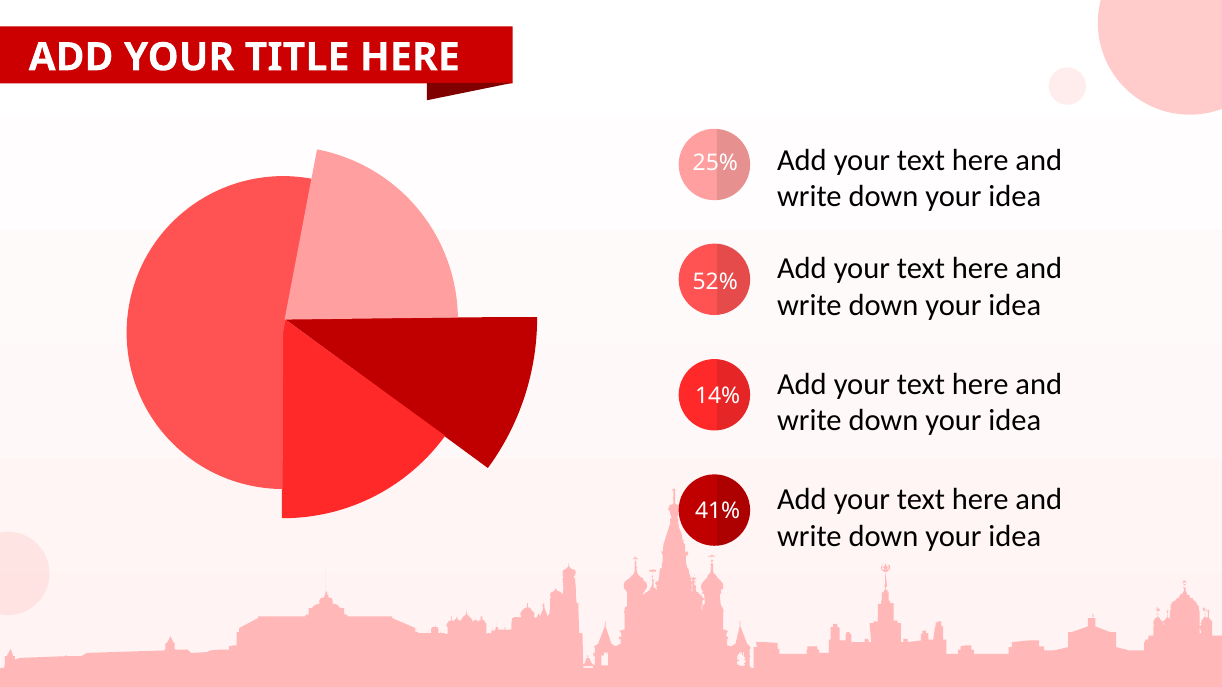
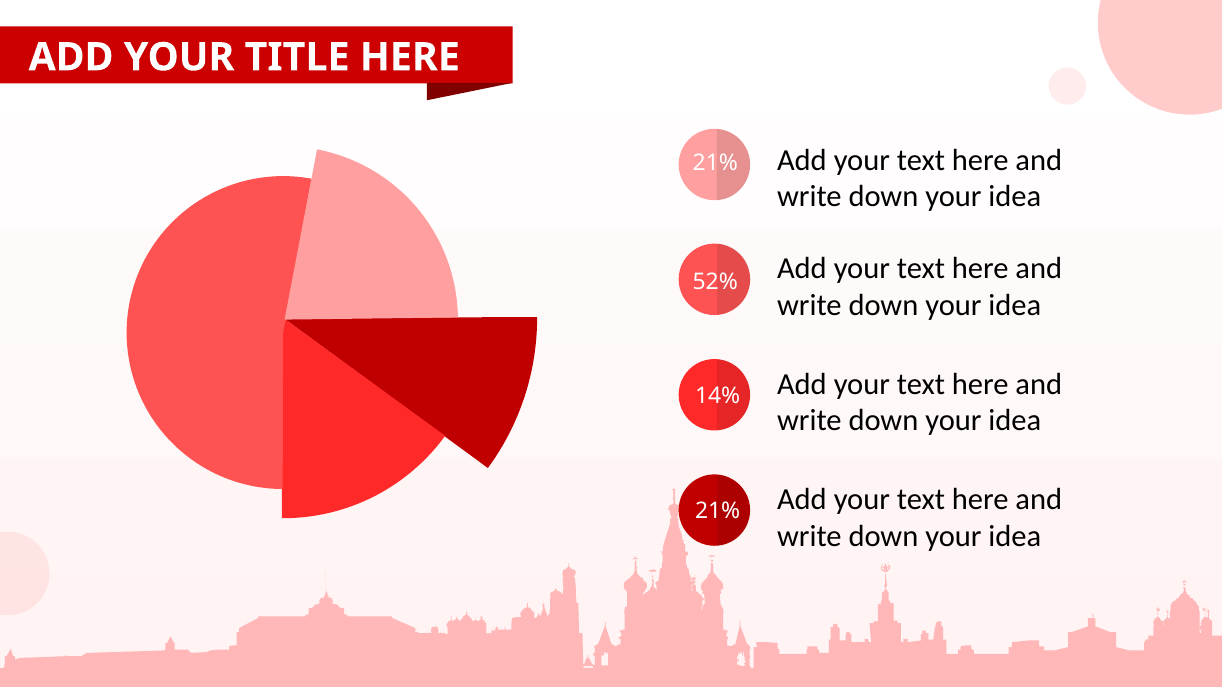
25% at (715, 163): 25% -> 21%
41% at (718, 511): 41% -> 21%
